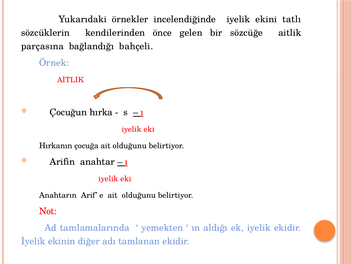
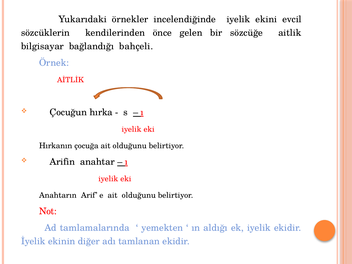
tatlı: tatlı -> evcil
parçasına: parçasına -> bilgisayar
